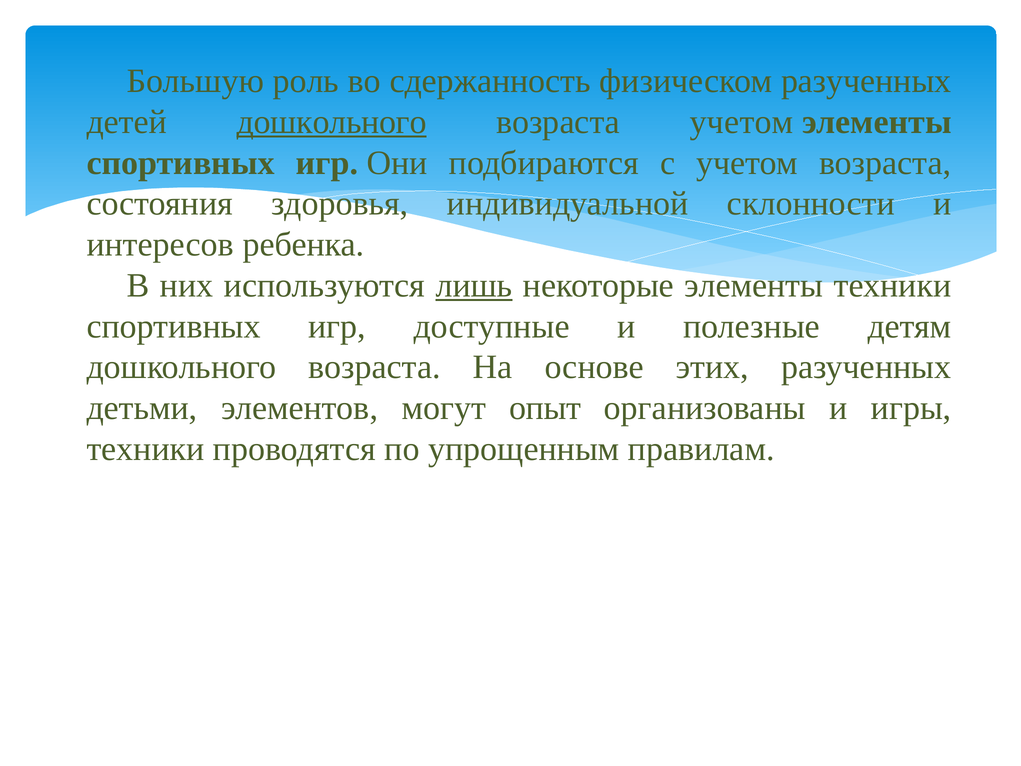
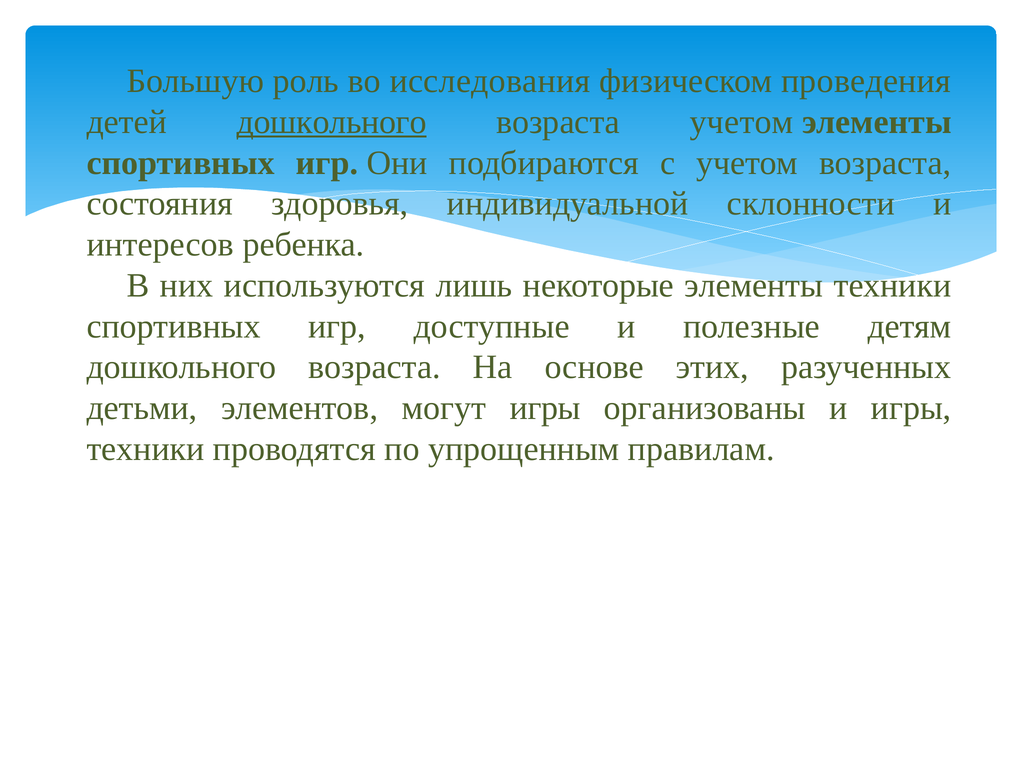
сдержанность: сдержанность -> исследования
физическом разученных: разученных -> проведения
лишь underline: present -> none
могут опыт: опыт -> игры
